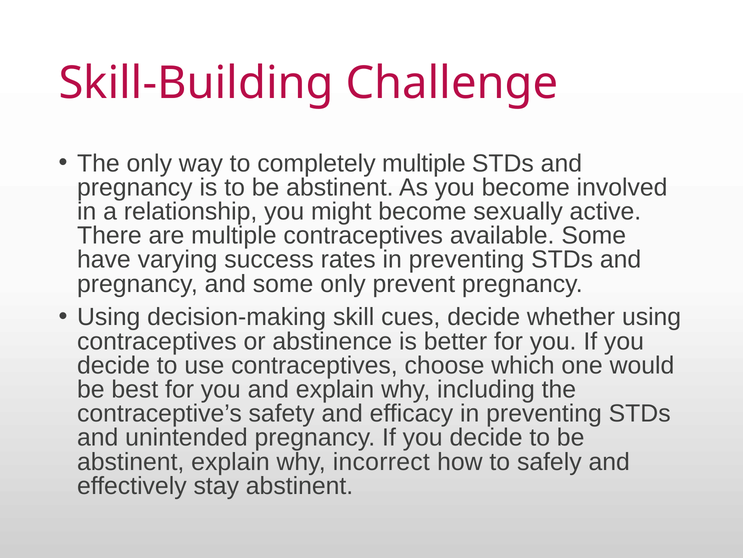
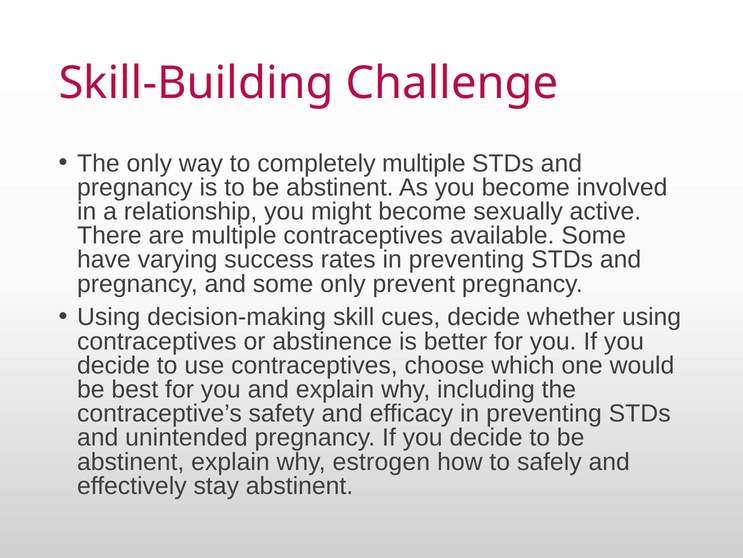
incorrect: incorrect -> estrogen
